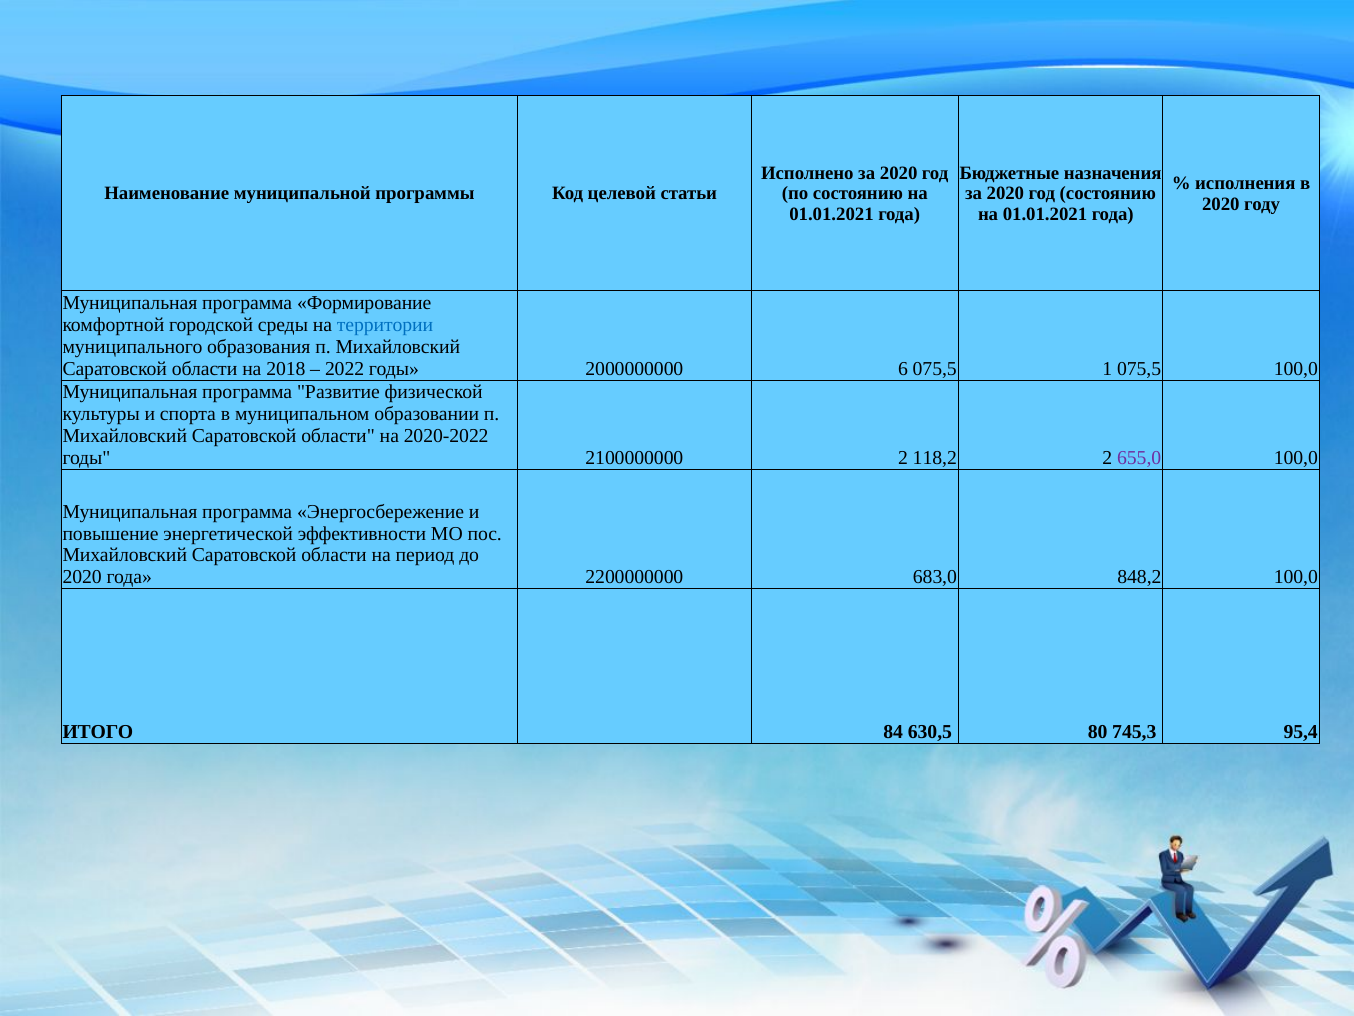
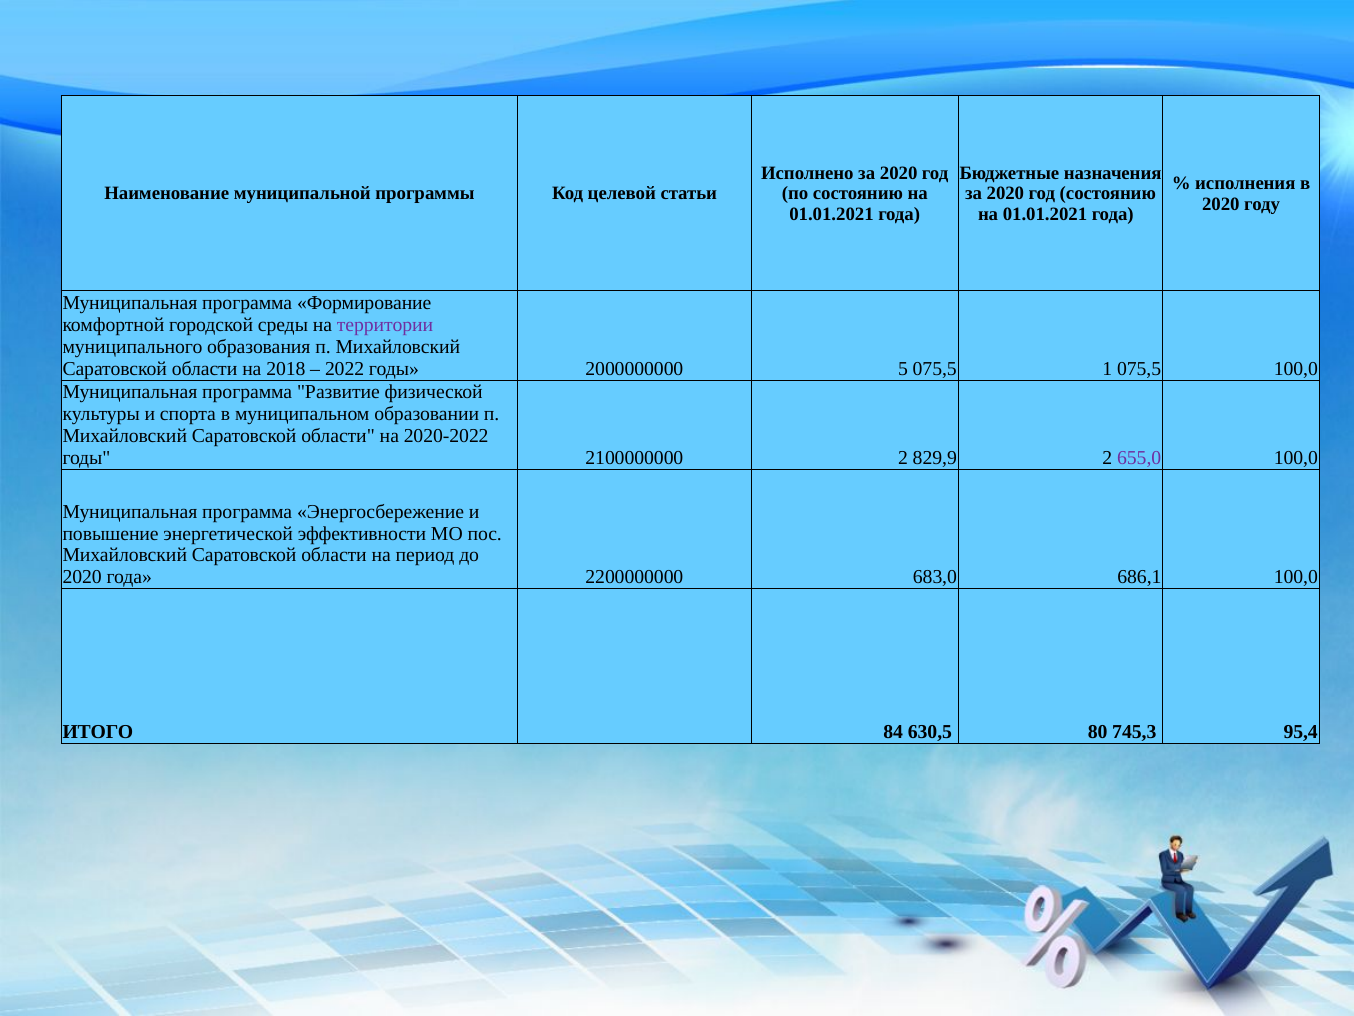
территории colour: blue -> purple
6: 6 -> 5
118,2: 118,2 -> 829,9
848,2: 848,2 -> 686,1
